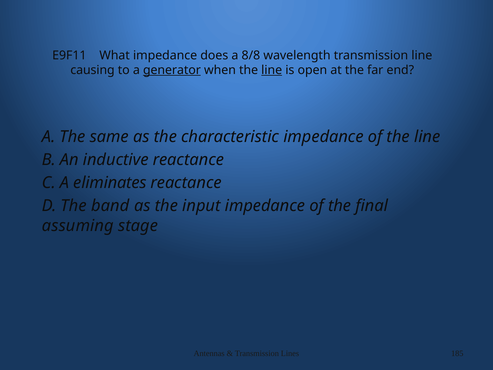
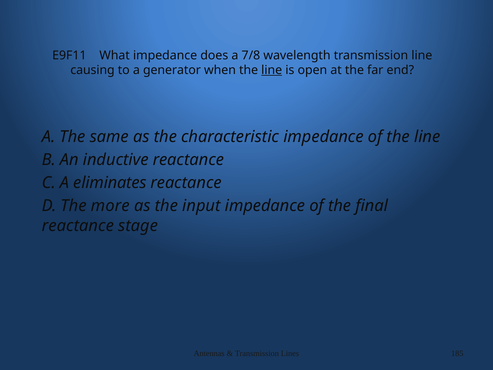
8/8: 8/8 -> 7/8
generator underline: present -> none
band: band -> more
assuming at (78, 225): assuming -> reactance
